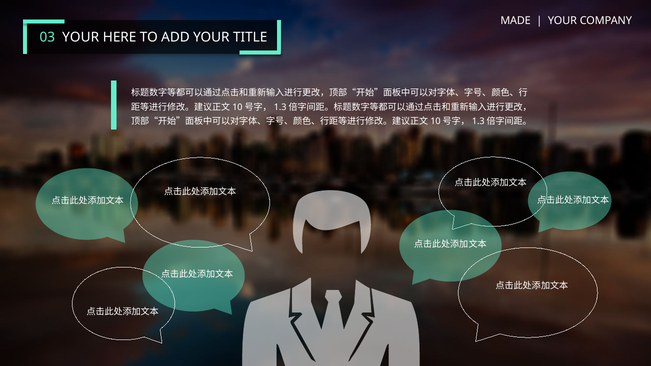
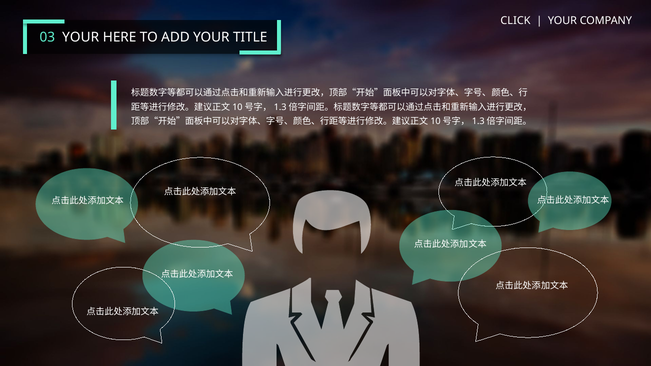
MADE: MADE -> CLICK
